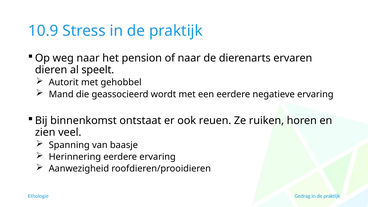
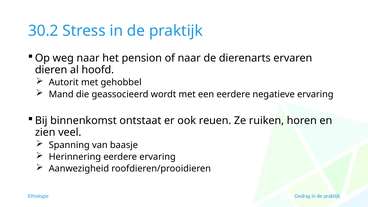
10.9: 10.9 -> 30.2
speelt: speelt -> hoofd
